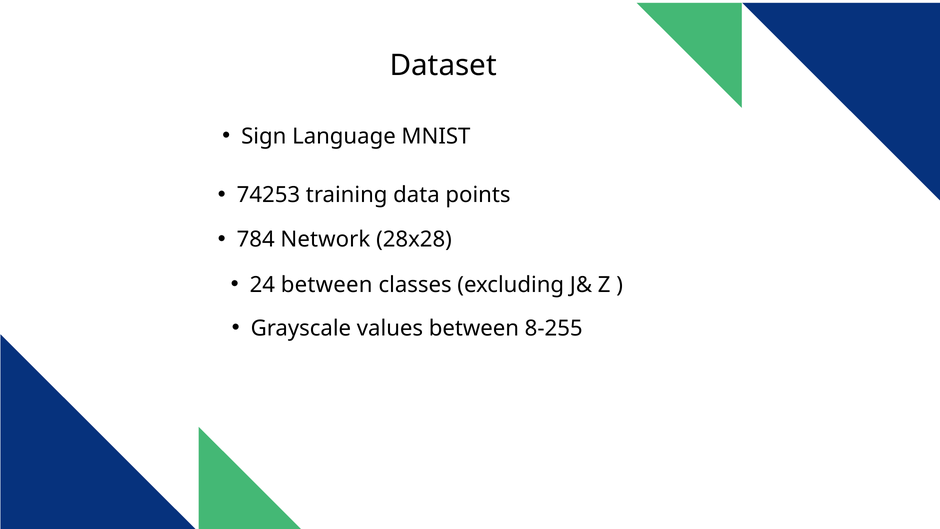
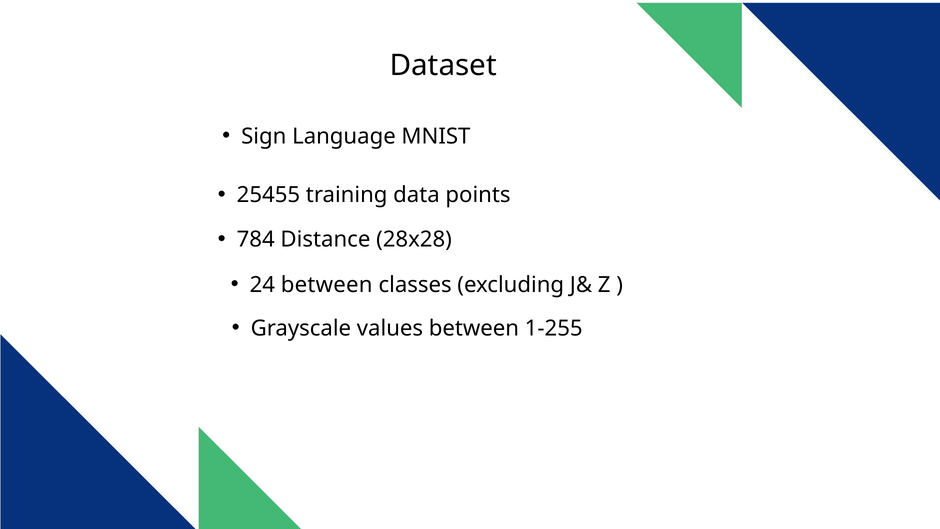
74253: 74253 -> 25455
Network: Network -> Distance
8-255: 8-255 -> 1-255
